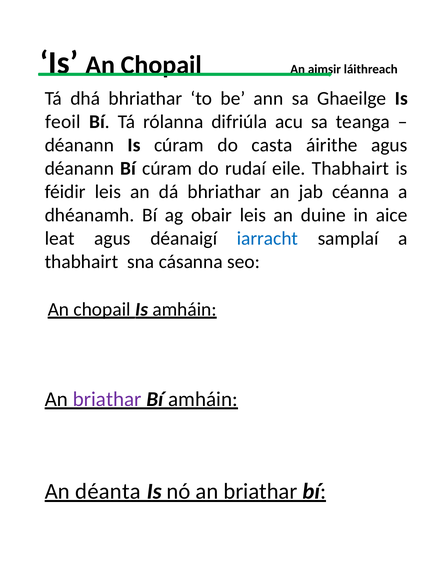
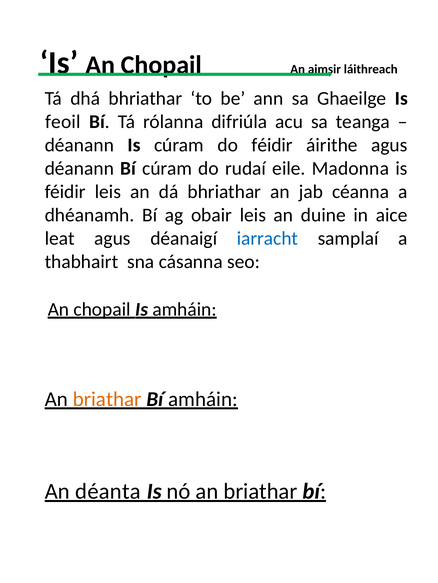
do casta: casta -> féidir
eile Thabhairt: Thabhairt -> Madonna
briathar at (107, 400) colour: purple -> orange
